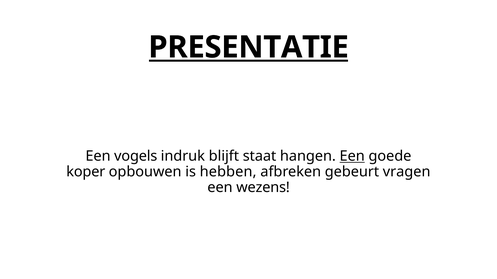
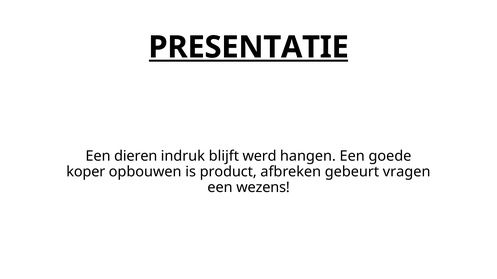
vogels: vogels -> dieren
staat: staat -> werd
Een at (352, 156) underline: present -> none
hebben: hebben -> product
